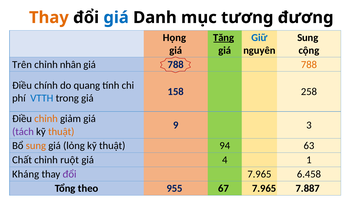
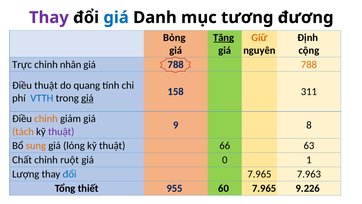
Thay at (49, 18) colour: orange -> purple
Họng: Họng -> Bỏng
Giữ colour: blue -> orange
Sung at (308, 38): Sung -> Định
Trên: Trên -> Trực
Điều chính: chính -> thuật
258: 258 -> 311
giá at (87, 98) underline: none -> present
3: 3 -> 8
tách colour: purple -> orange
thuật at (61, 131) colour: orange -> purple
94: 94 -> 66
4: 4 -> 0
Kháng: Kháng -> Lượng
đổi at (70, 174) colour: purple -> blue
6.458: 6.458 -> 7.963
theo: theo -> thiết
67: 67 -> 60
7.887: 7.887 -> 9.226
